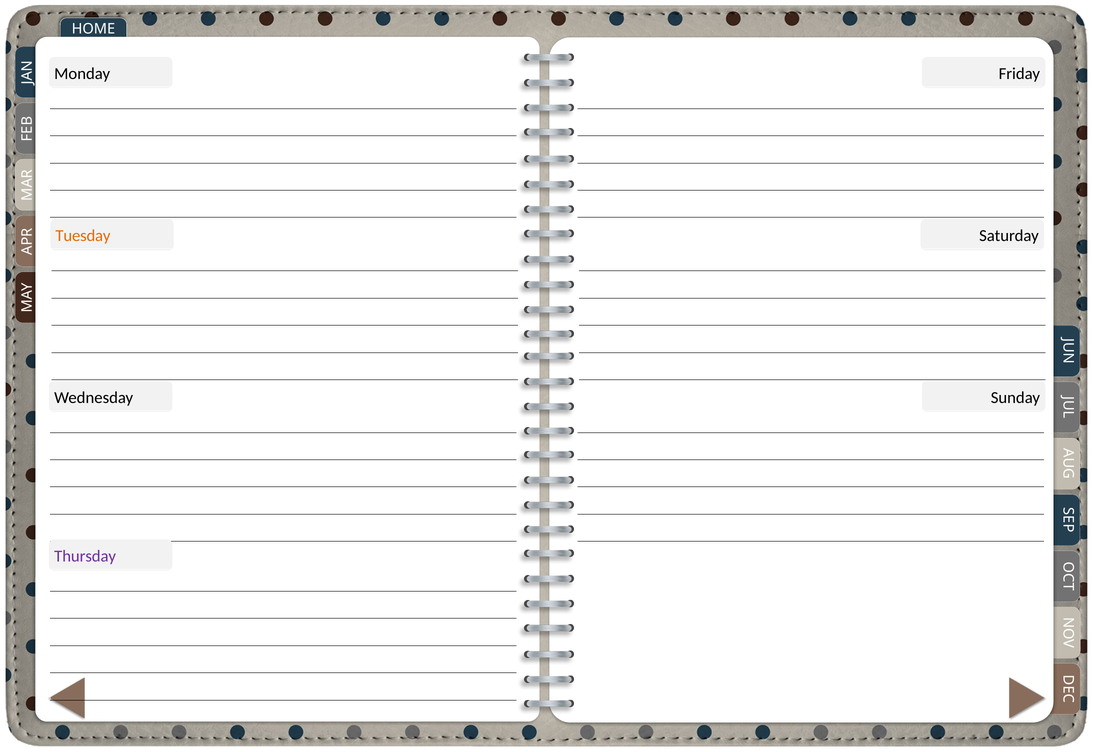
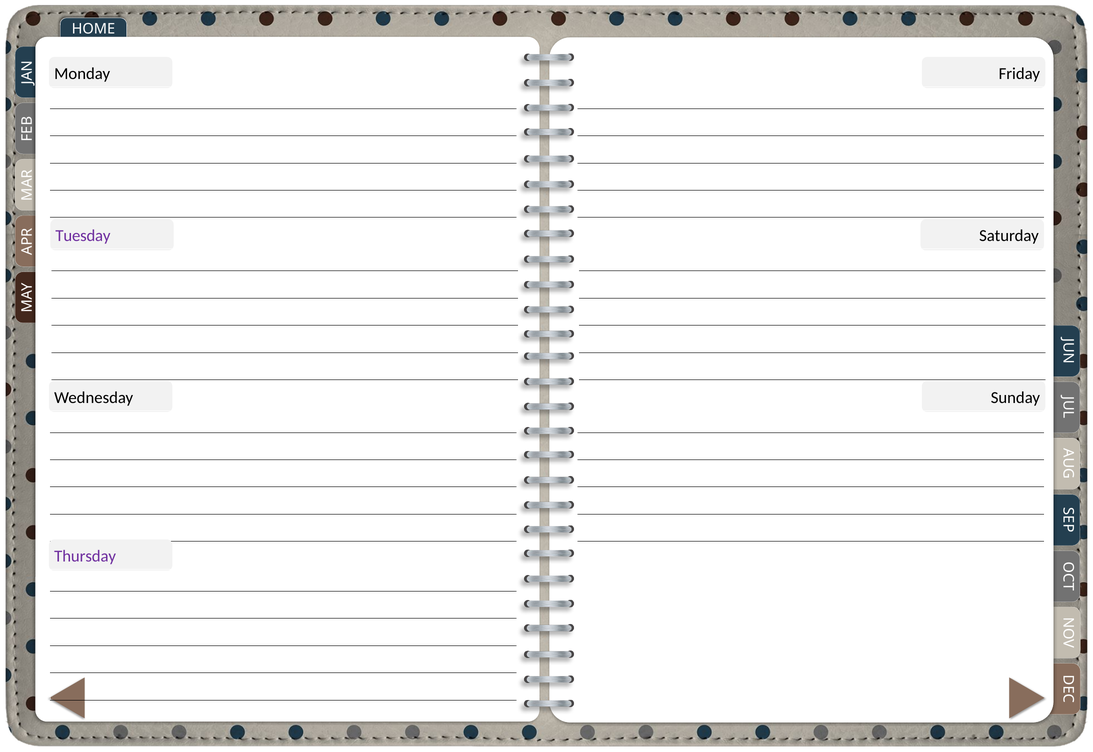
Tuesday colour: orange -> purple
